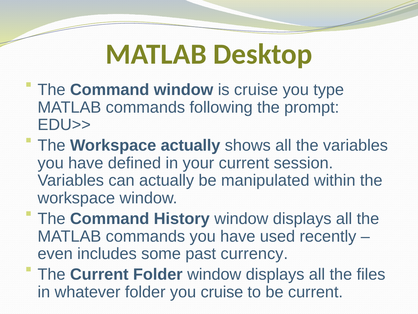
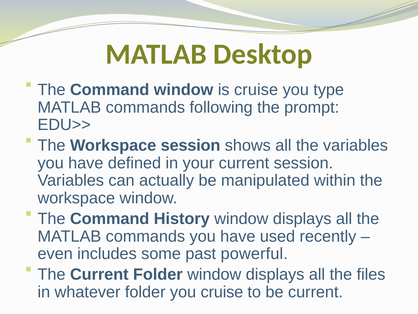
Workspace actually: actually -> session
currency: currency -> powerful
